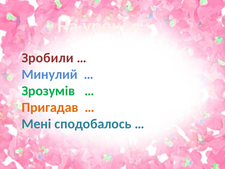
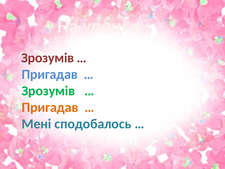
Зробили at (48, 58): Зробили -> Зрозумів
Минулий at (50, 74): Минулий -> Пригадав
